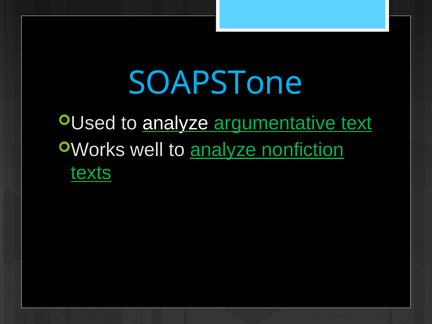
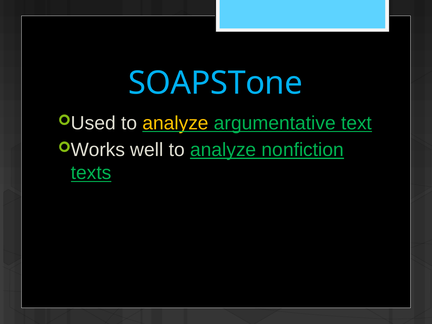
analyze at (176, 123) colour: white -> yellow
